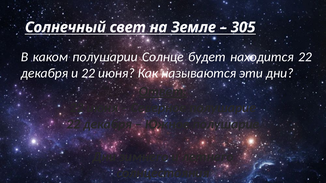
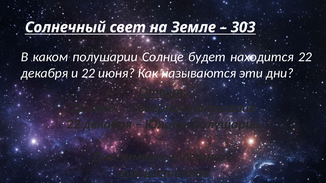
305: 305 -> 303
